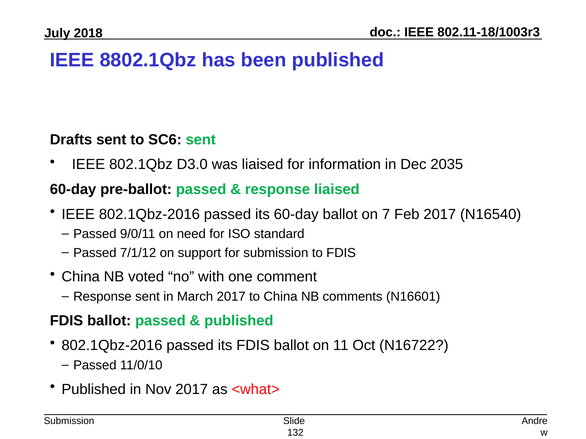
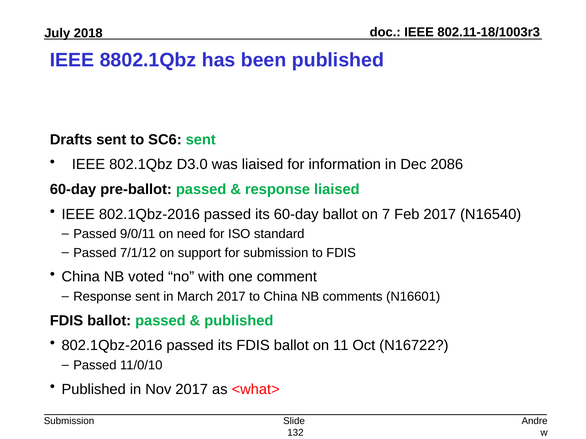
2035: 2035 -> 2086
